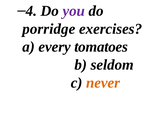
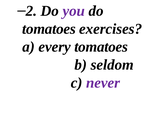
4: 4 -> 2
porridge at (49, 29): porridge -> tomatoes
never colour: orange -> purple
